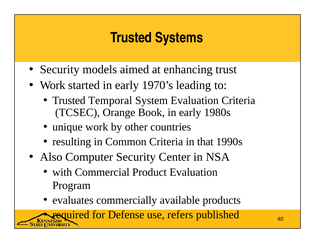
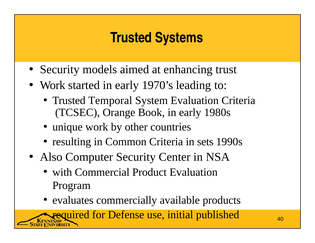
that: that -> sets
refers: refers -> initial
